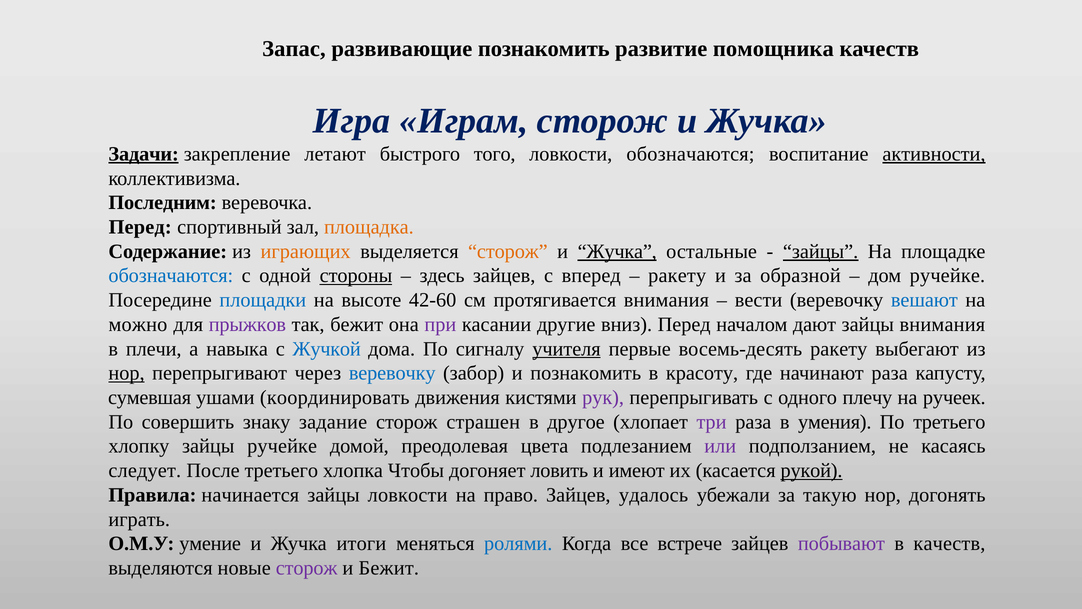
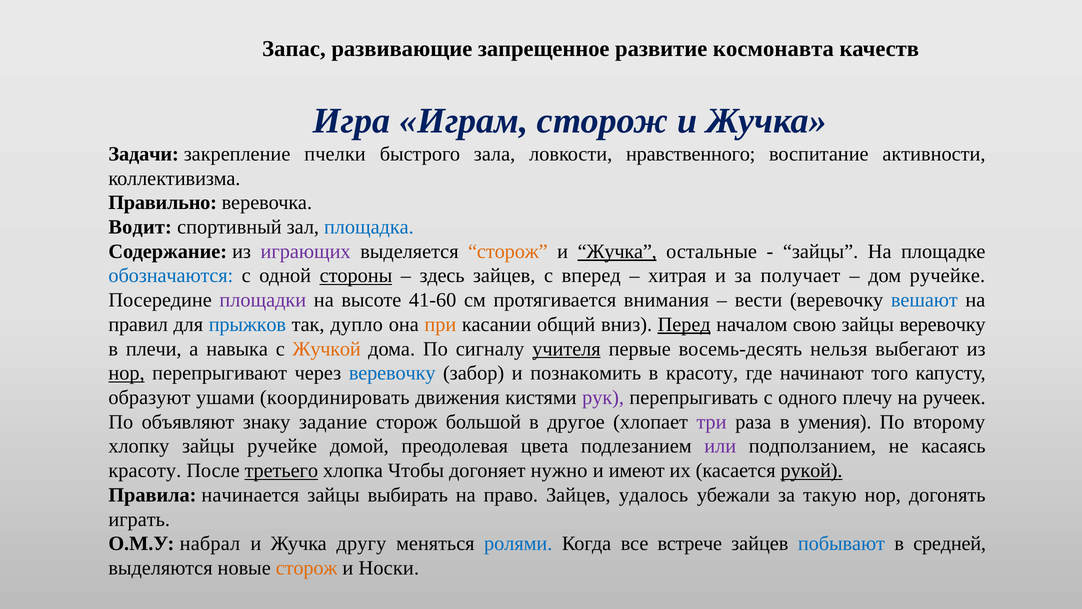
развивающие познакомить: познакомить -> запрещенное
помощника: помощника -> космонавта
Задачи underline: present -> none
летают: летают -> пчелки
того: того -> зала
ловкости обозначаются: обозначаются -> нравственного
активности underline: present -> none
Последним: Последним -> Правильно
Перед at (140, 227): Перед -> Водит
площадка colour: orange -> blue
играющих colour: orange -> purple
зайцы at (821, 251) underline: present -> none
ракету at (677, 276): ракету -> хитрая
образной: образной -> получает
площадки colour: blue -> purple
42-60: 42-60 -> 41-60
можно: можно -> правил
прыжков colour: purple -> blue
так бежит: бежит -> дупло
при colour: purple -> orange
другие: другие -> общий
Перед at (684, 324) underline: none -> present
дают: дают -> свою
зайцы внимания: внимания -> веревочку
Жучкой colour: blue -> orange
восемь-десять ракету: ракету -> нельзя
начинают раза: раза -> того
сумевшая: сумевшая -> образуют
совершить: совершить -> объявляют
страшен: страшен -> большой
По третьего: третьего -> второму
следует at (145, 470): следует -> красоту
третьего at (281, 470) underline: none -> present
ловить: ловить -> нужно
зайцы ловкости: ловкости -> выбирать
умение: умение -> набрал
итоги: итоги -> другу
побывают colour: purple -> blue
в качеств: качеств -> средней
сторож at (307, 568) colour: purple -> orange
и Бежит: Бежит -> Носки
